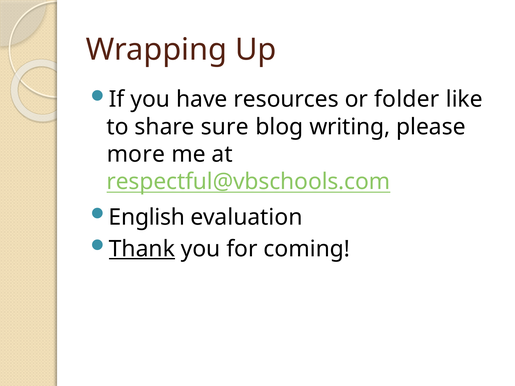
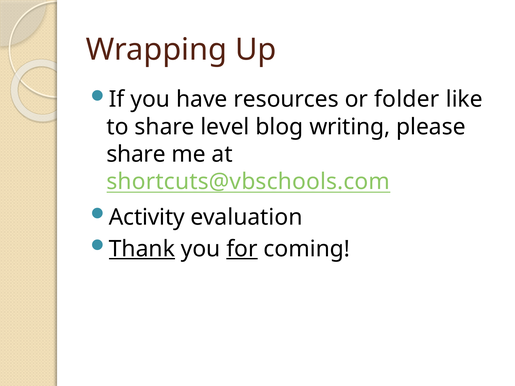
sure: sure -> level
more at (136, 154): more -> share
respectful@vbschools.com: respectful@vbschools.com -> shortcuts@vbschools.com
English: English -> Activity
for underline: none -> present
